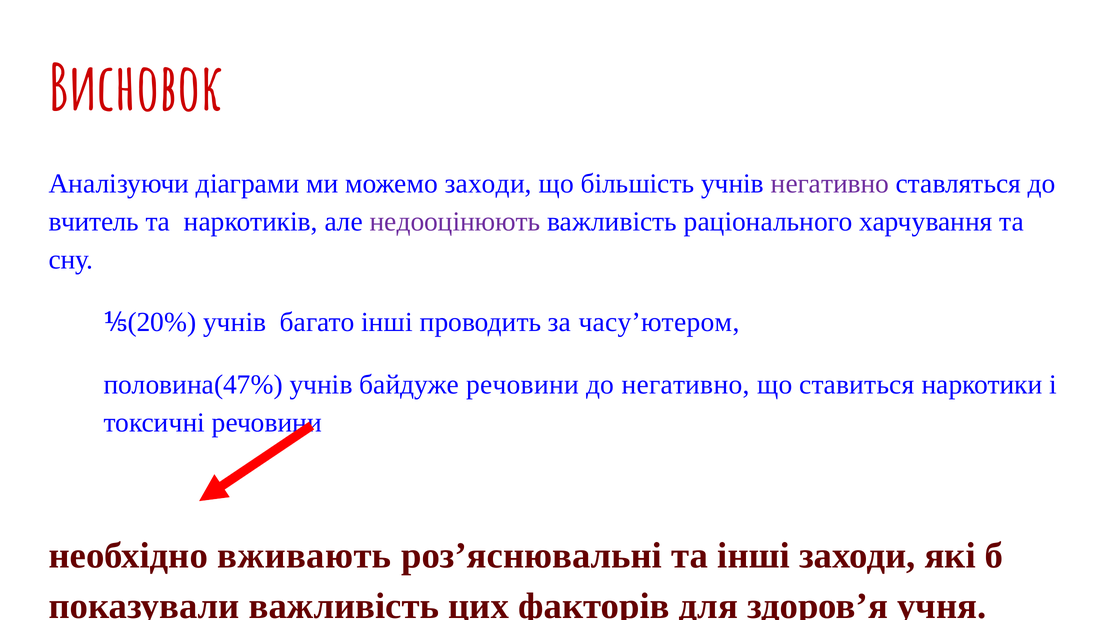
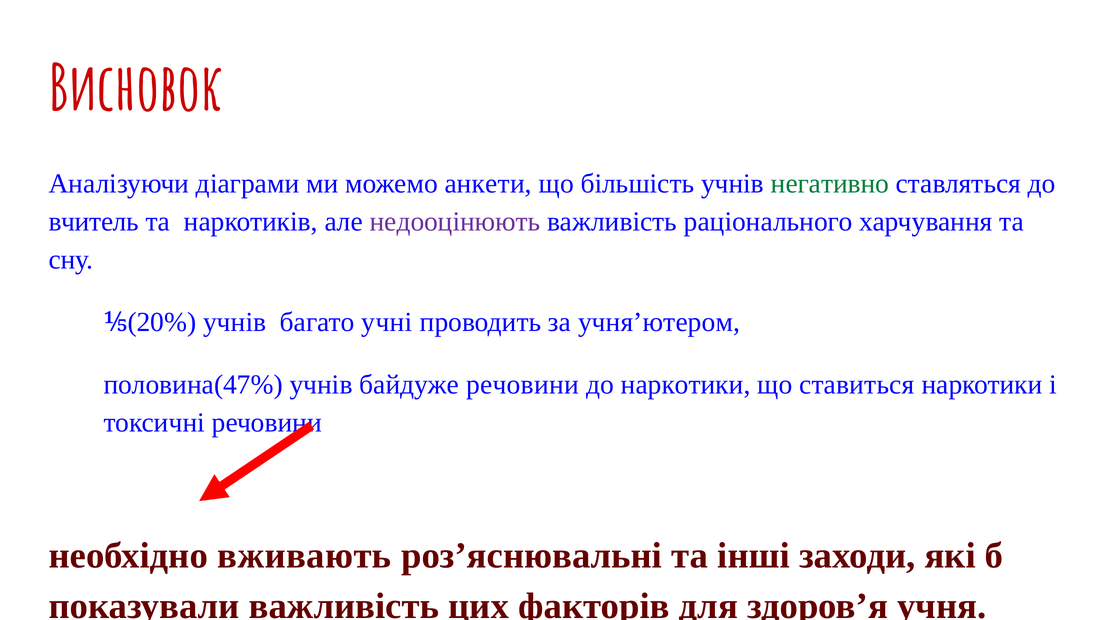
можемо заходи: заходи -> анкети
негативно at (830, 184) colour: purple -> green
багато інші: інші -> учні
часу’ютером: часу’ютером -> учня’ютером
до негативно: негативно -> наркотики
